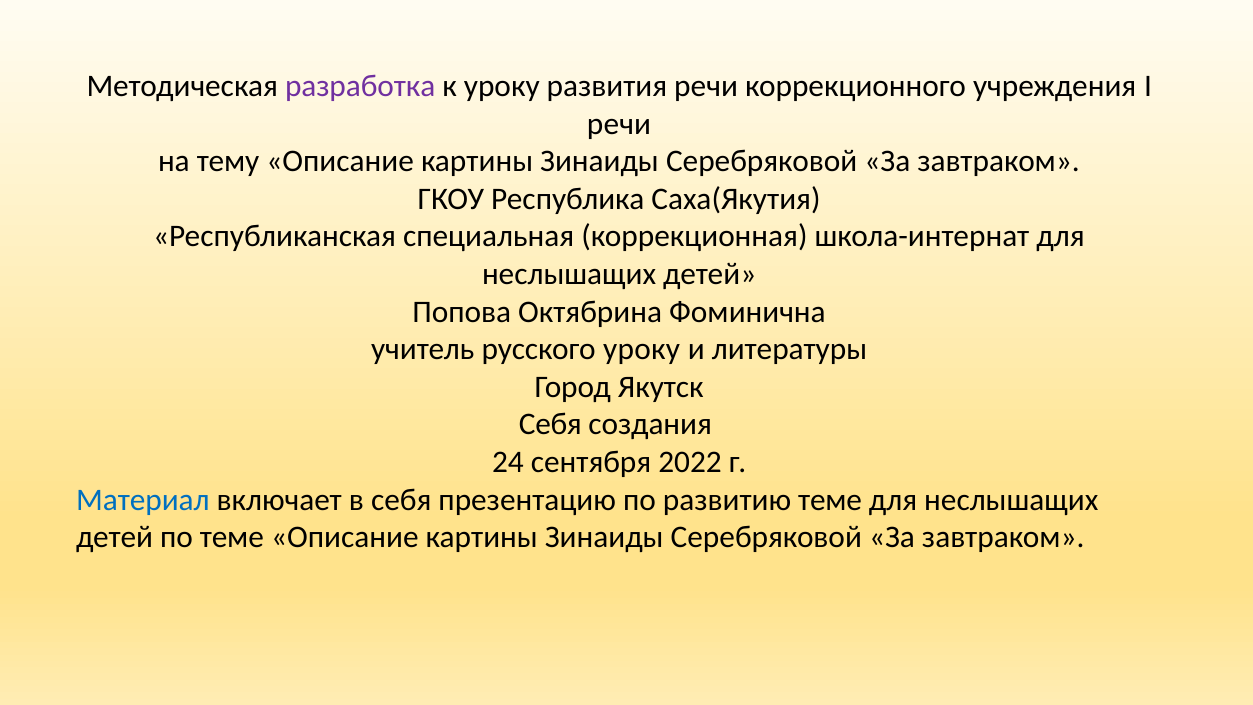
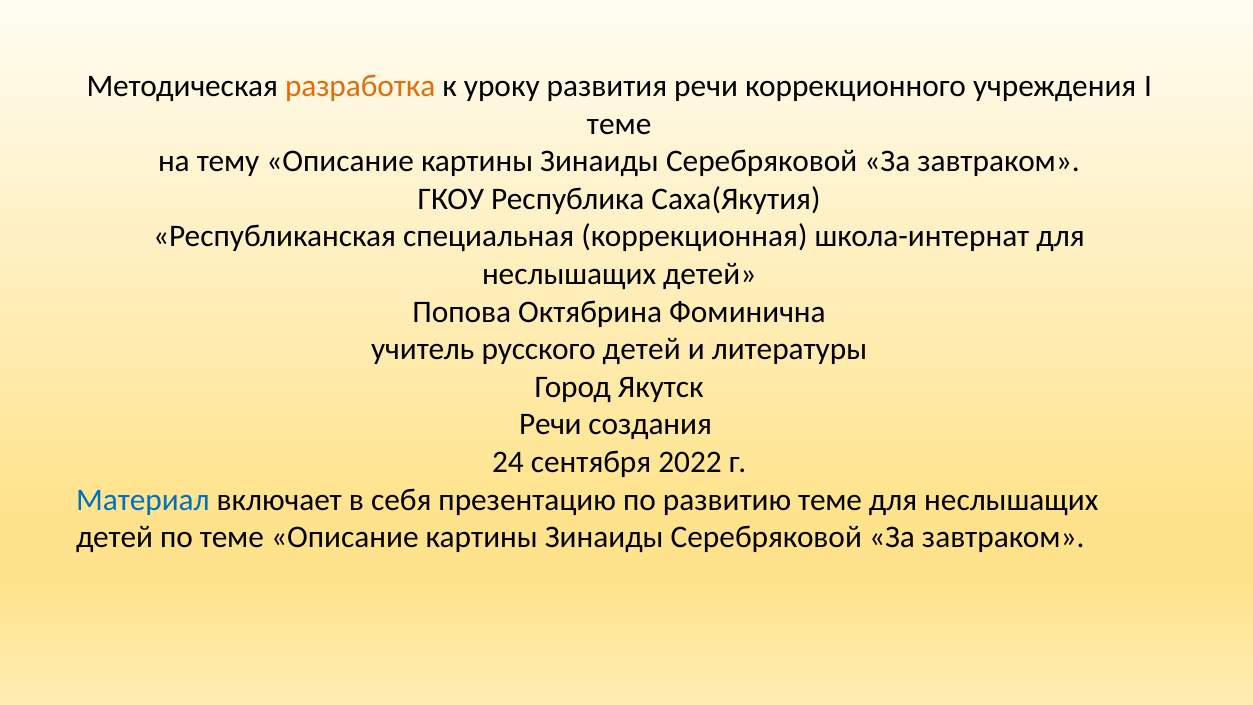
разработка colour: purple -> orange
речи at (619, 124): речи -> теме
русского уроку: уроку -> детей
Себя at (550, 424): Себя -> Речи
